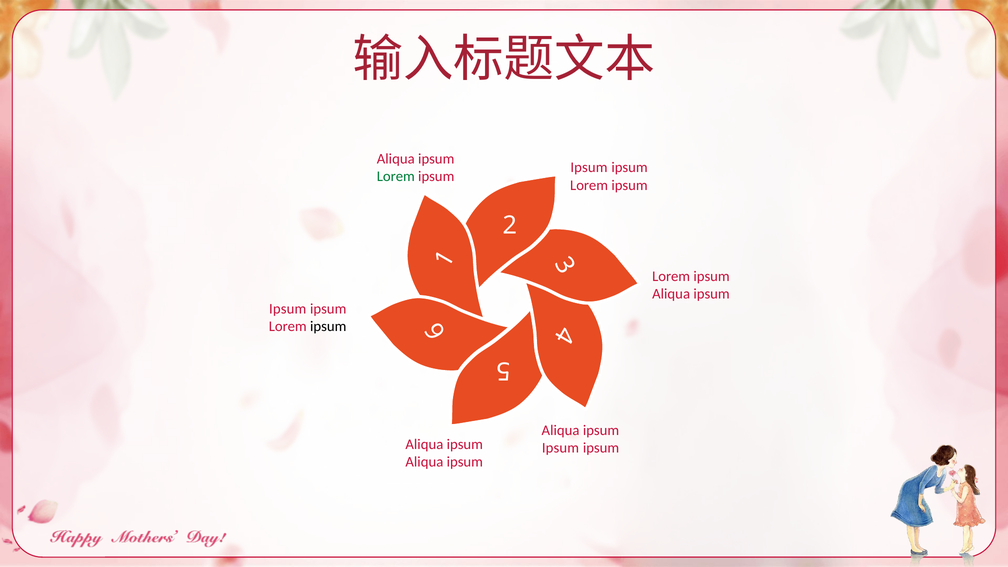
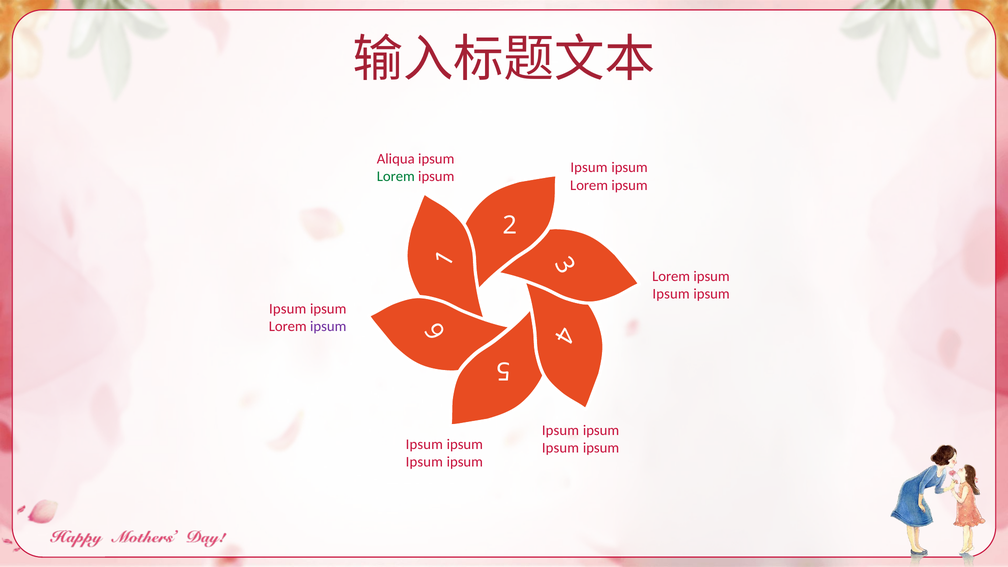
Aliqua at (671, 294): Aliqua -> Ipsum
ipsum at (328, 326) colour: black -> purple
Aliqua at (561, 430): Aliqua -> Ipsum
Aliqua at (424, 444): Aliqua -> Ipsum
Aliqua at (424, 462): Aliqua -> Ipsum
